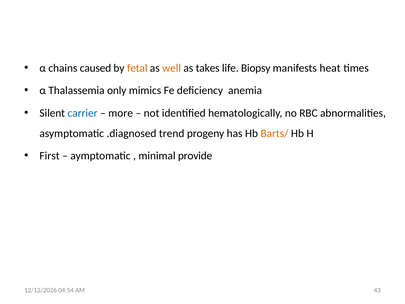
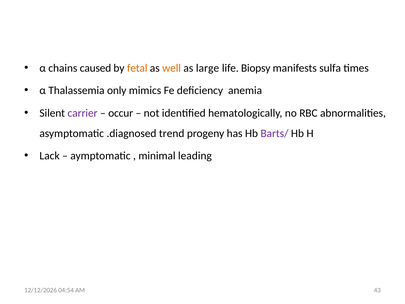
takes: takes -> large
heat: heat -> sulfa
carrier colour: blue -> purple
more: more -> occur
Barts/ colour: orange -> purple
First: First -> Lack
provide: provide -> leading
